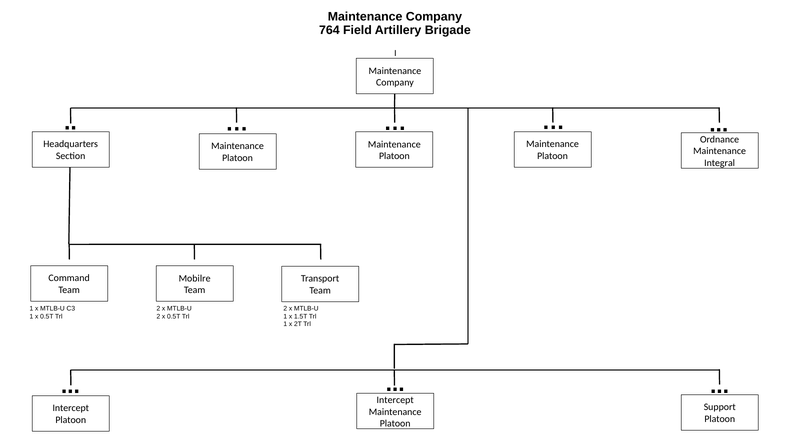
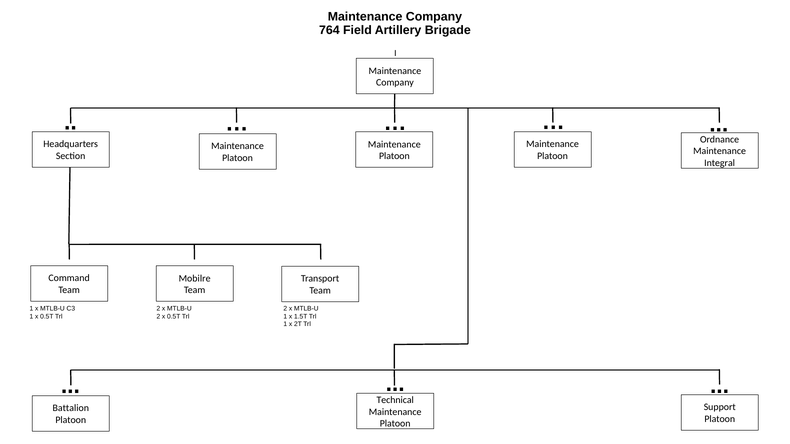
Intercept at (395, 400): Intercept -> Technical
Intercept at (71, 408): Intercept -> Battalion
